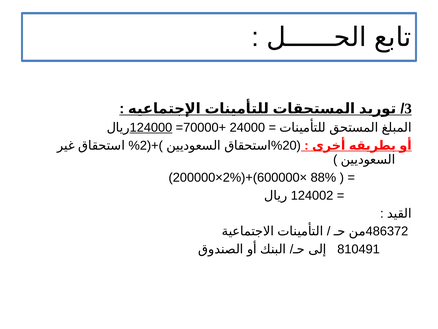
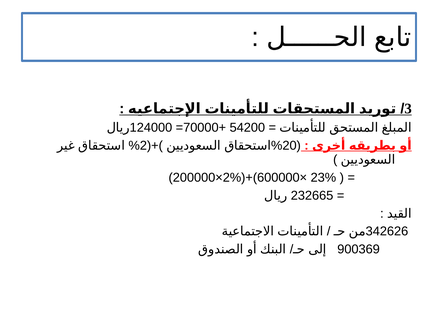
124000 underline: present -> none
24000: 24000 -> 54200
88%: 88% -> 23%
124002: 124002 -> 232665
486372: 486372 -> 342626
810491: 810491 -> 900369
